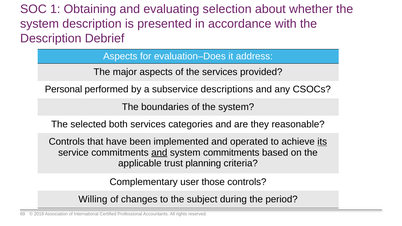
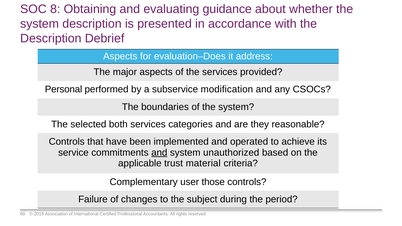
1: 1 -> 8
selection: selection -> guidance
descriptions: descriptions -> modification
its underline: present -> none
system commitments: commitments -> unauthorized
planning: planning -> material
Willing: Willing -> Failure
